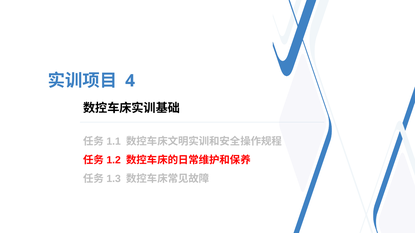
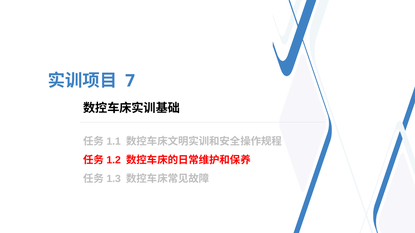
4: 4 -> 7
